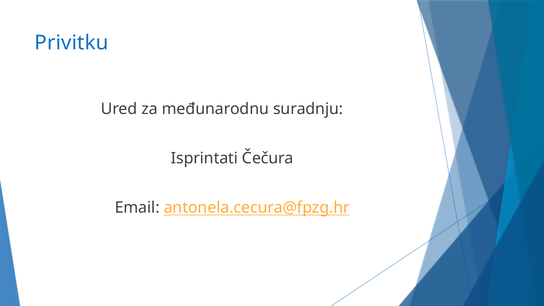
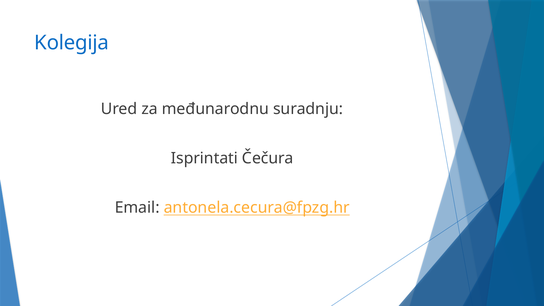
Privitku: Privitku -> Kolegija
